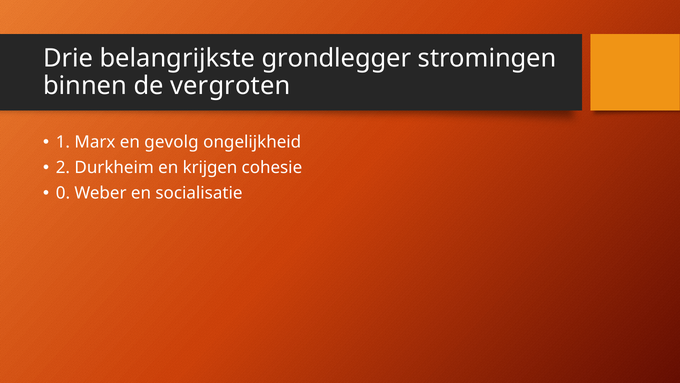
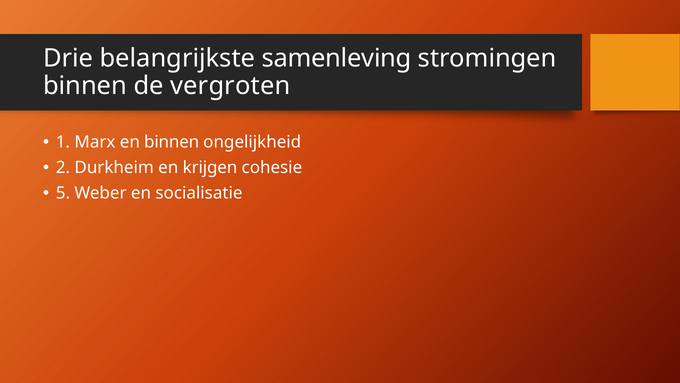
grondlegger: grondlegger -> samenleving
en gevolg: gevolg -> binnen
0: 0 -> 5
